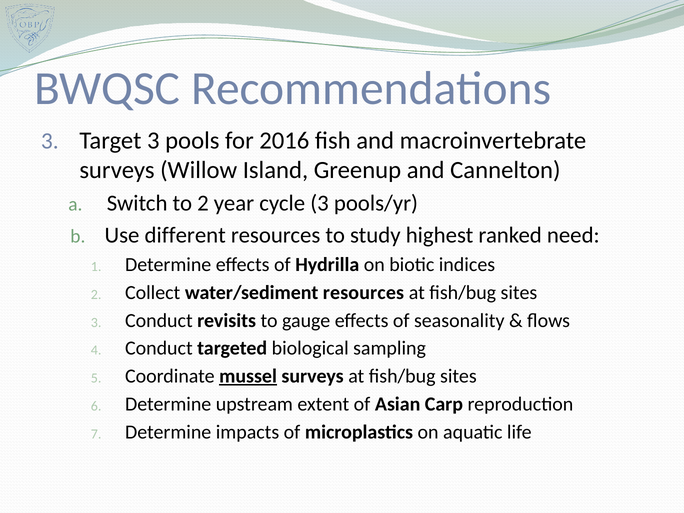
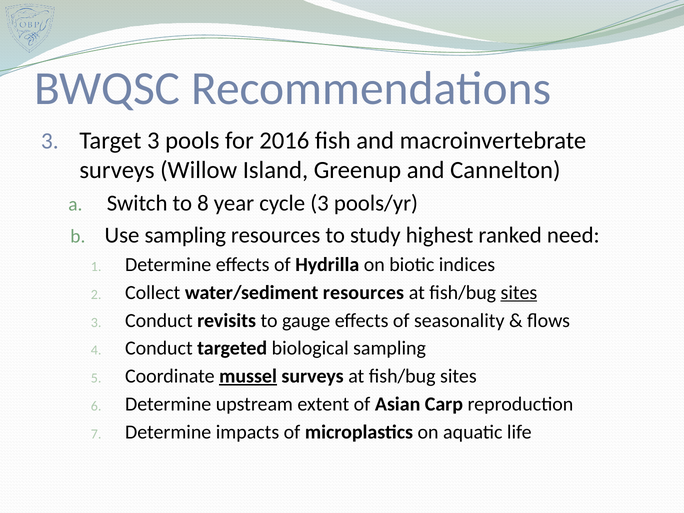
to 2: 2 -> 8
Use different: different -> sampling
sites at (519, 292) underline: none -> present
